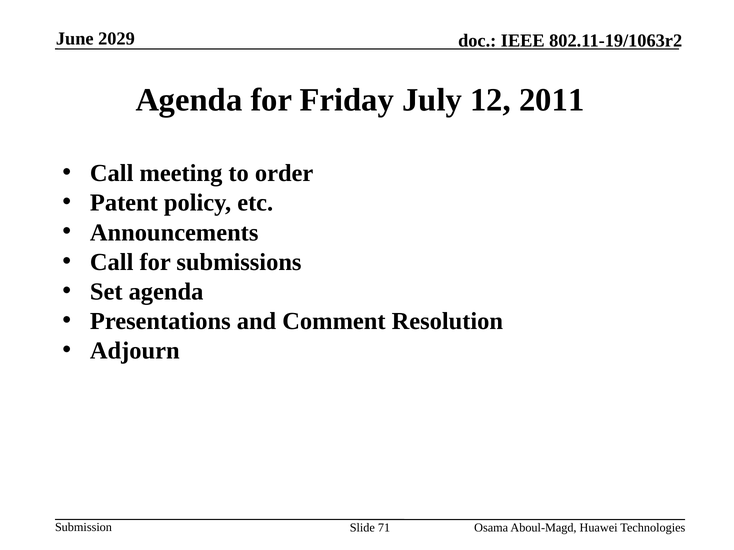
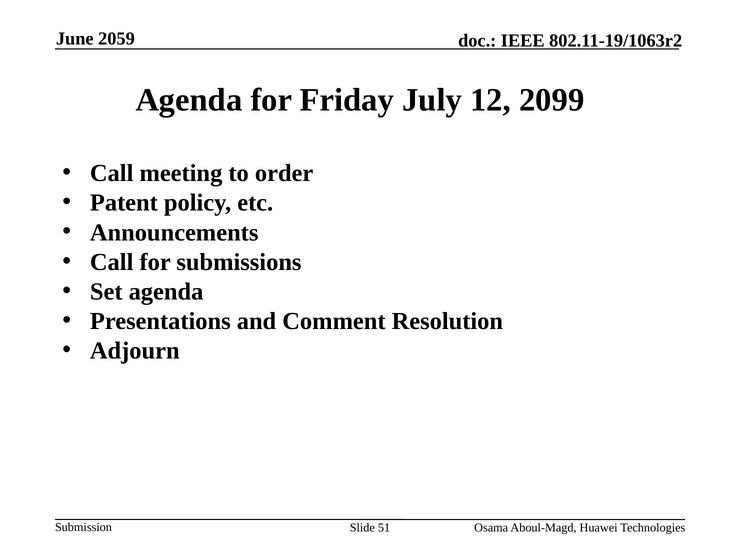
2029: 2029 -> 2059
2011: 2011 -> 2099
71: 71 -> 51
